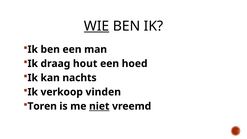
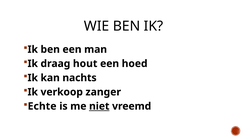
WIE underline: present -> none
vinden: vinden -> zanger
Toren: Toren -> Echte
